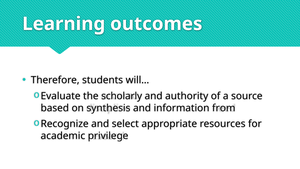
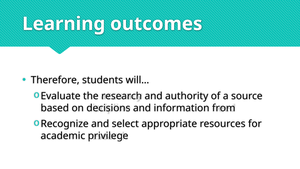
scholarly: scholarly -> research
synthesis: synthesis -> decisions
